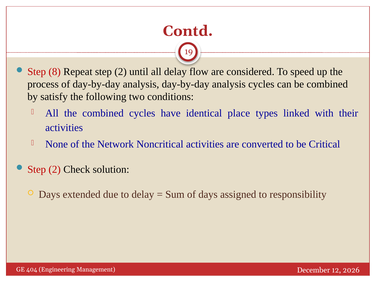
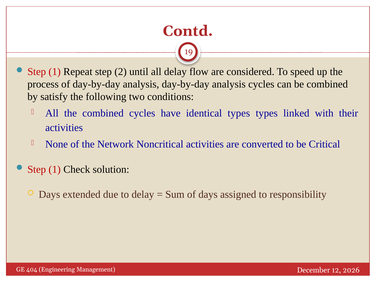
8 at (55, 72): 8 -> 1
identical place: place -> types
2 at (55, 169): 2 -> 1
